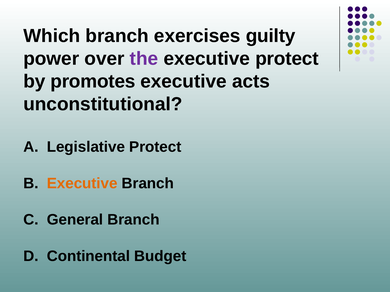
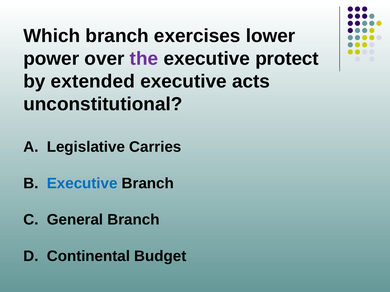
guilty: guilty -> lower
promotes: promotes -> extended
Legislative Protect: Protect -> Carries
Executive at (82, 184) colour: orange -> blue
